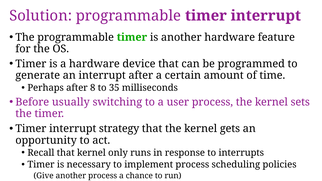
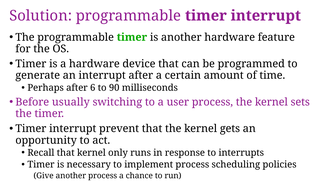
8: 8 -> 6
35: 35 -> 90
strategy: strategy -> prevent
